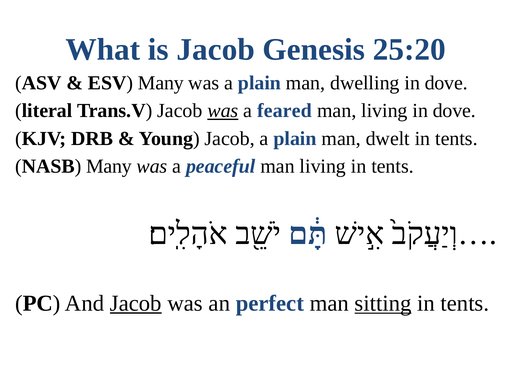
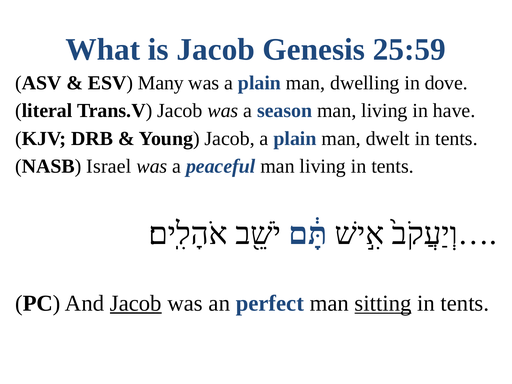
25:20: 25:20 -> 25:59
was at (223, 111) underline: present -> none
feared: feared -> season
living in dove: dove -> have
NASB Many: Many -> Israel
